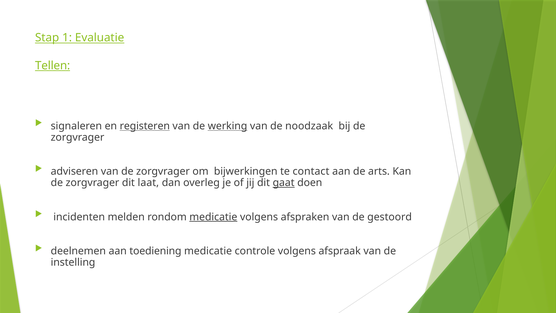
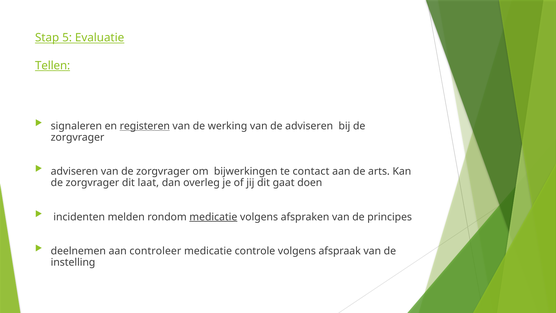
1: 1 -> 5
werking underline: present -> none
de noodzaak: noodzaak -> adviseren
gaat underline: present -> none
gestoord: gestoord -> principes
toediening: toediening -> controleer
